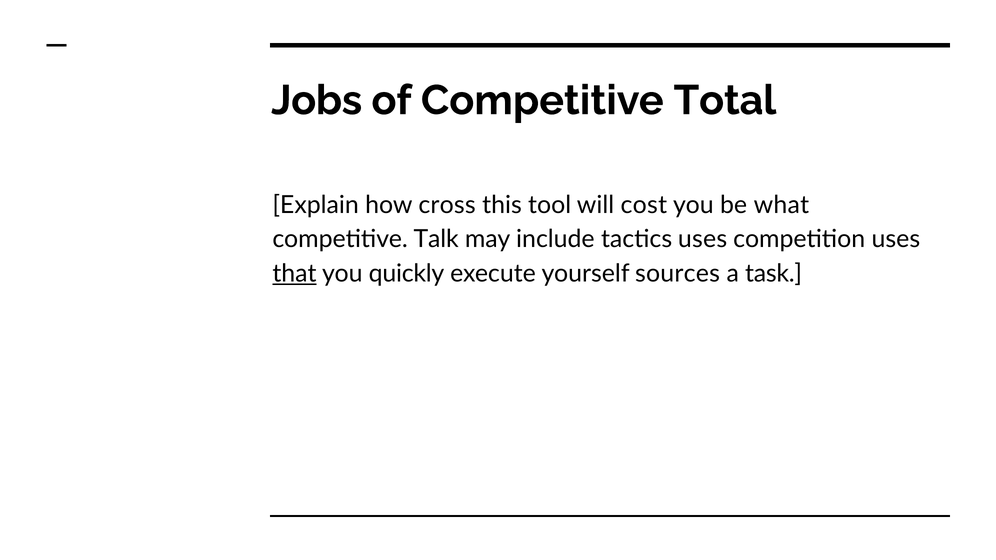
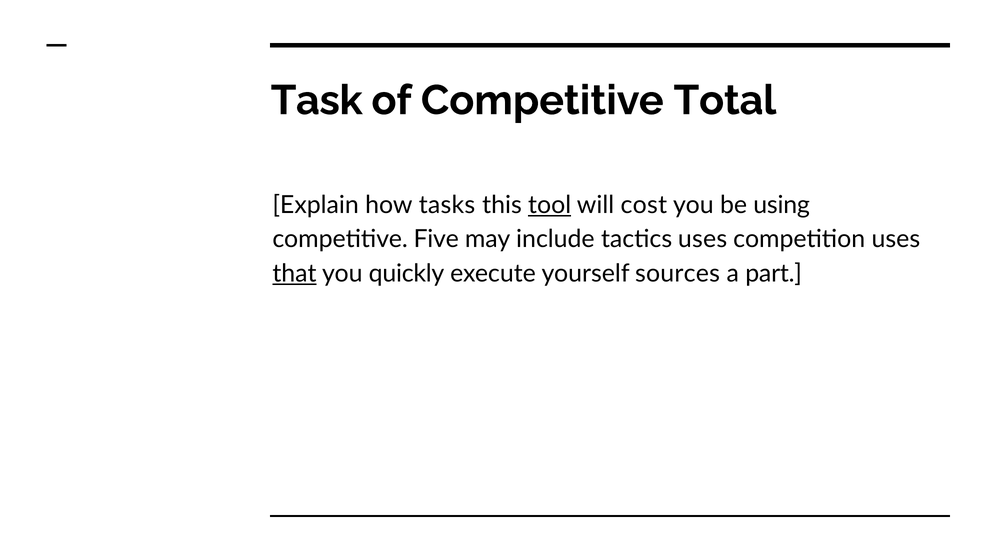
Jobs: Jobs -> Task
cross: cross -> tasks
tool underline: none -> present
what: what -> using
Talk: Talk -> Five
task: task -> part
